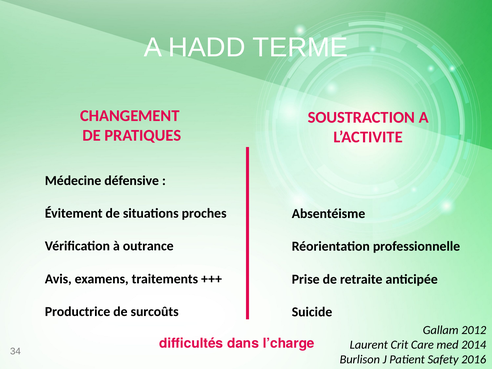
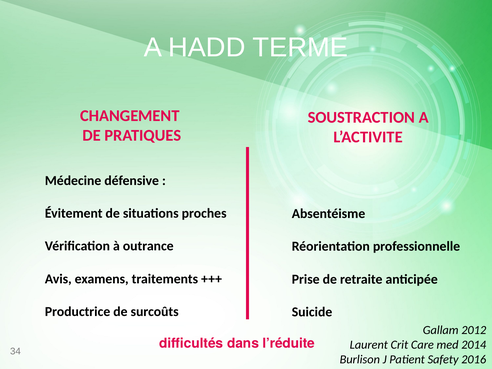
l’charge: l’charge -> l’réduite
